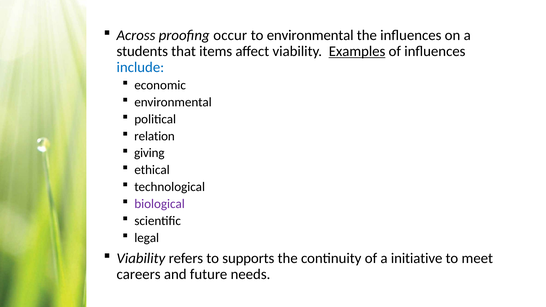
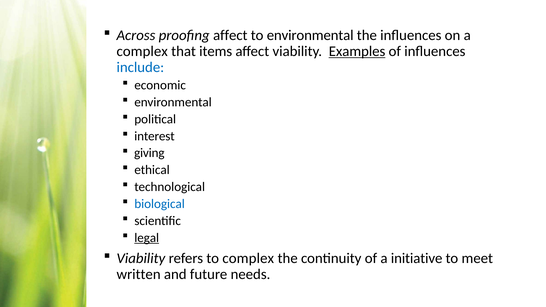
proofing occur: occur -> affect
students at (142, 51): students -> complex
relation: relation -> interest
biological colour: purple -> blue
legal underline: none -> present
to supports: supports -> complex
careers: careers -> written
